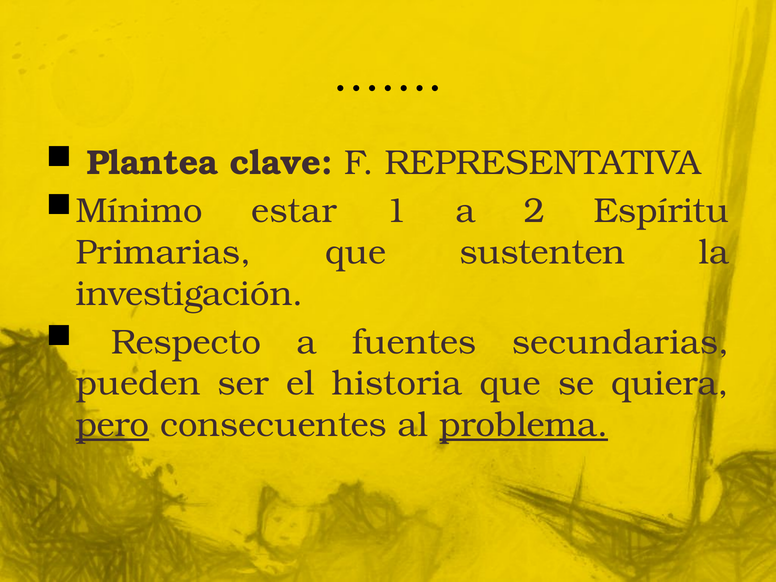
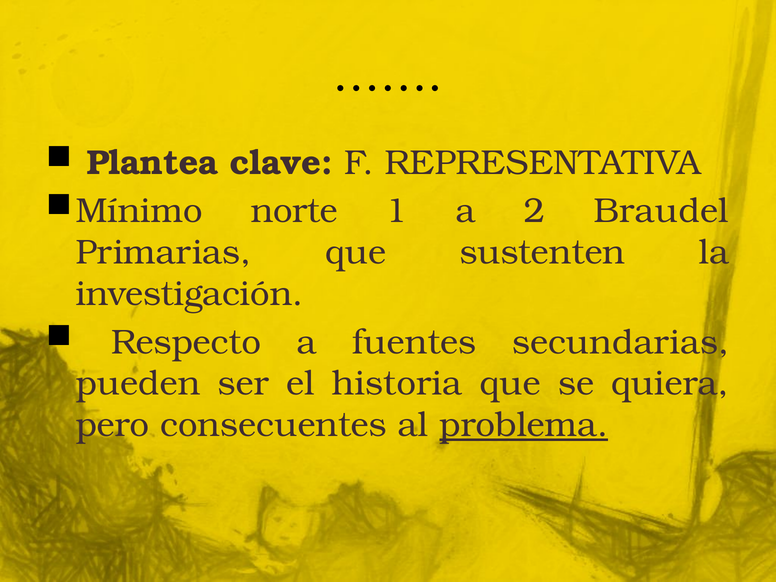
estar: estar -> norte
Espíritu: Espíritu -> Braudel
pero underline: present -> none
